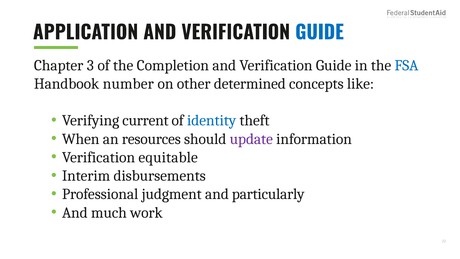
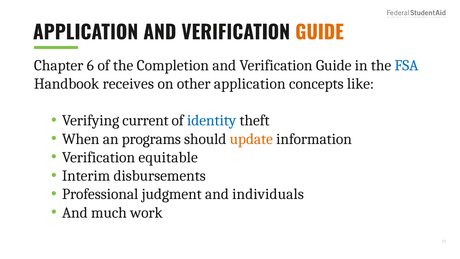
GUIDE at (320, 33) colour: blue -> orange
3: 3 -> 6
number: number -> receives
other determined: determined -> application
resources: resources -> programs
update colour: purple -> orange
particularly: particularly -> individuals
